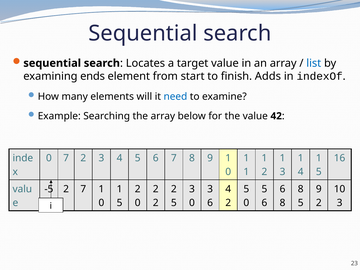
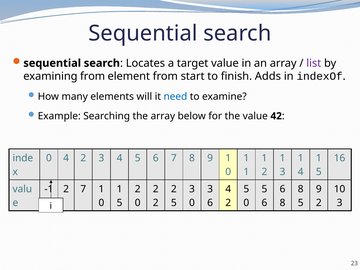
list colour: blue -> purple
examining ends: ends -> from
0 7: 7 -> 4
-5: -5 -> -1
